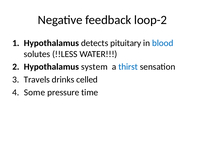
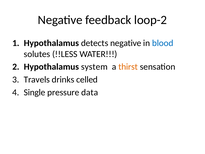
detects pituitary: pituitary -> negative
thirst colour: blue -> orange
Some: Some -> Single
time: time -> data
